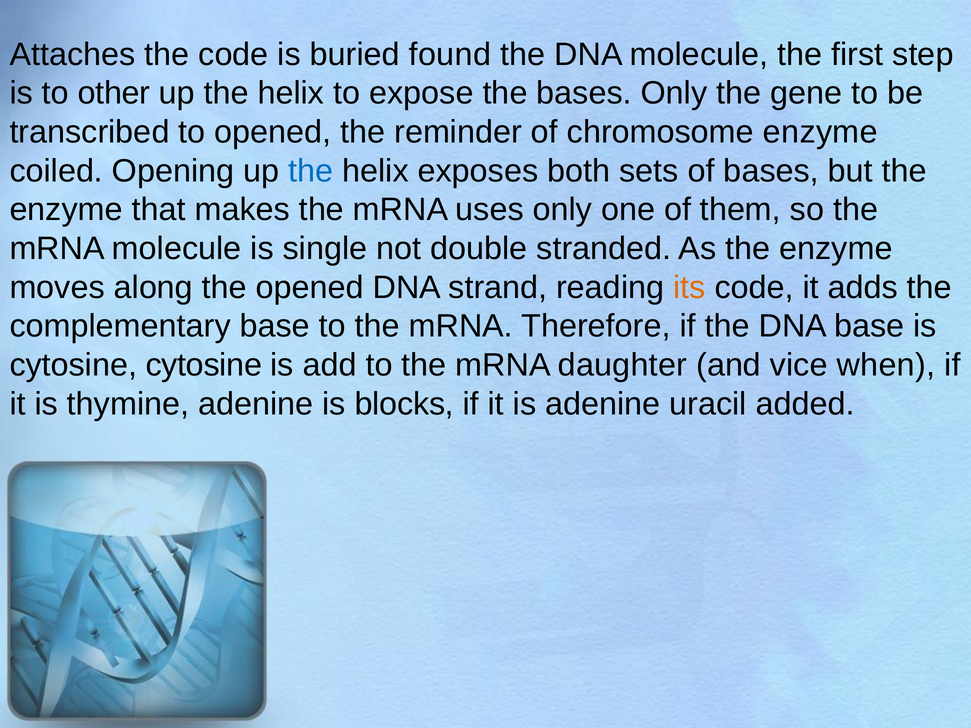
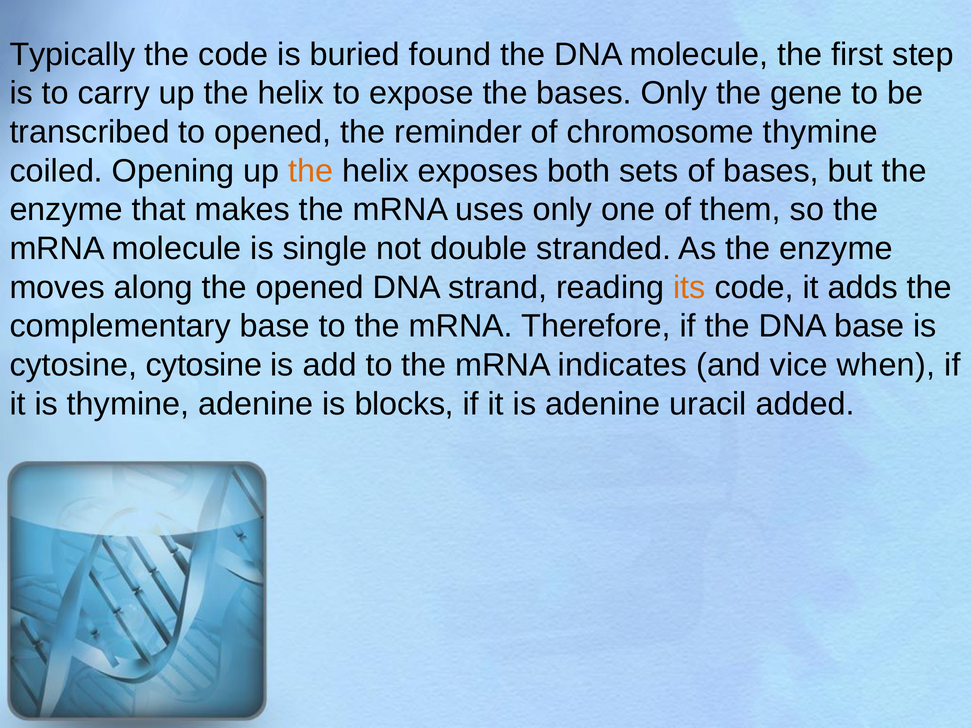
Attaches: Attaches -> Typically
other: other -> carry
chromosome enzyme: enzyme -> thymine
the at (311, 171) colour: blue -> orange
daughter: daughter -> indicates
